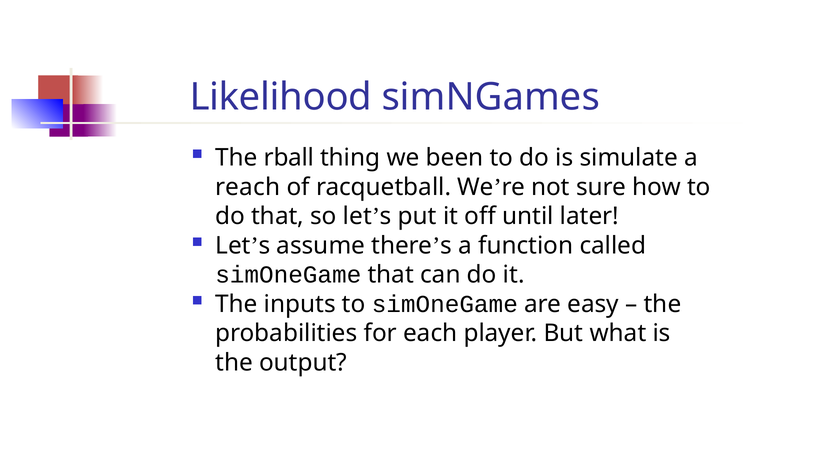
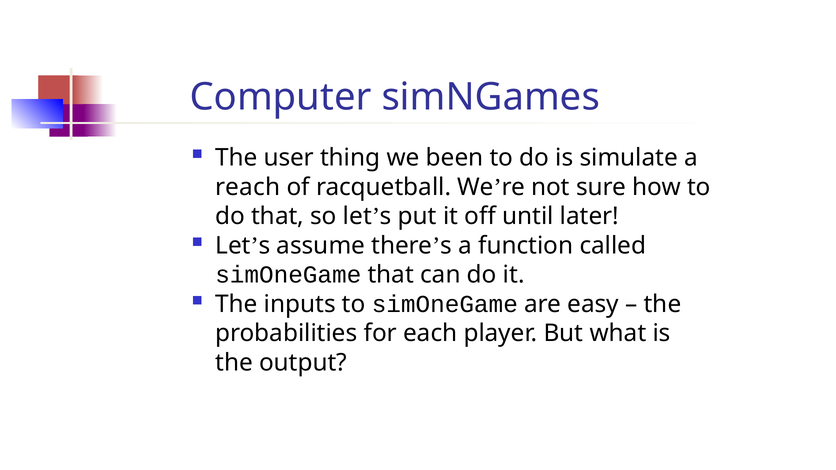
Likelihood: Likelihood -> Computer
rball: rball -> user
